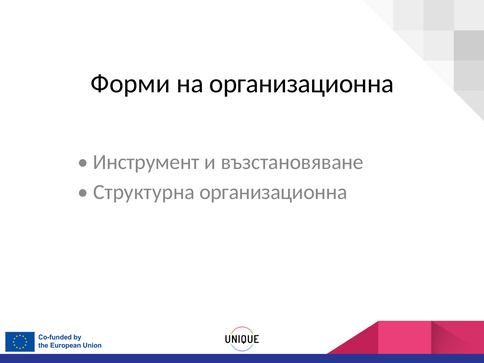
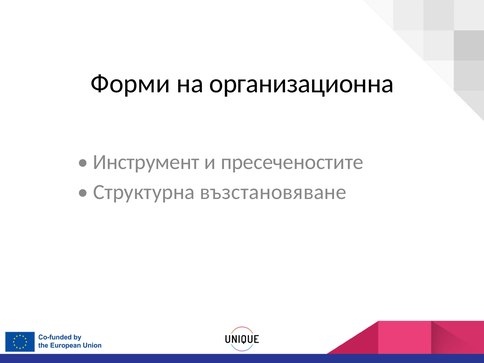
възстановяване: възстановяване -> пресеченостите
Структурна организационна: организационна -> възстановяване
